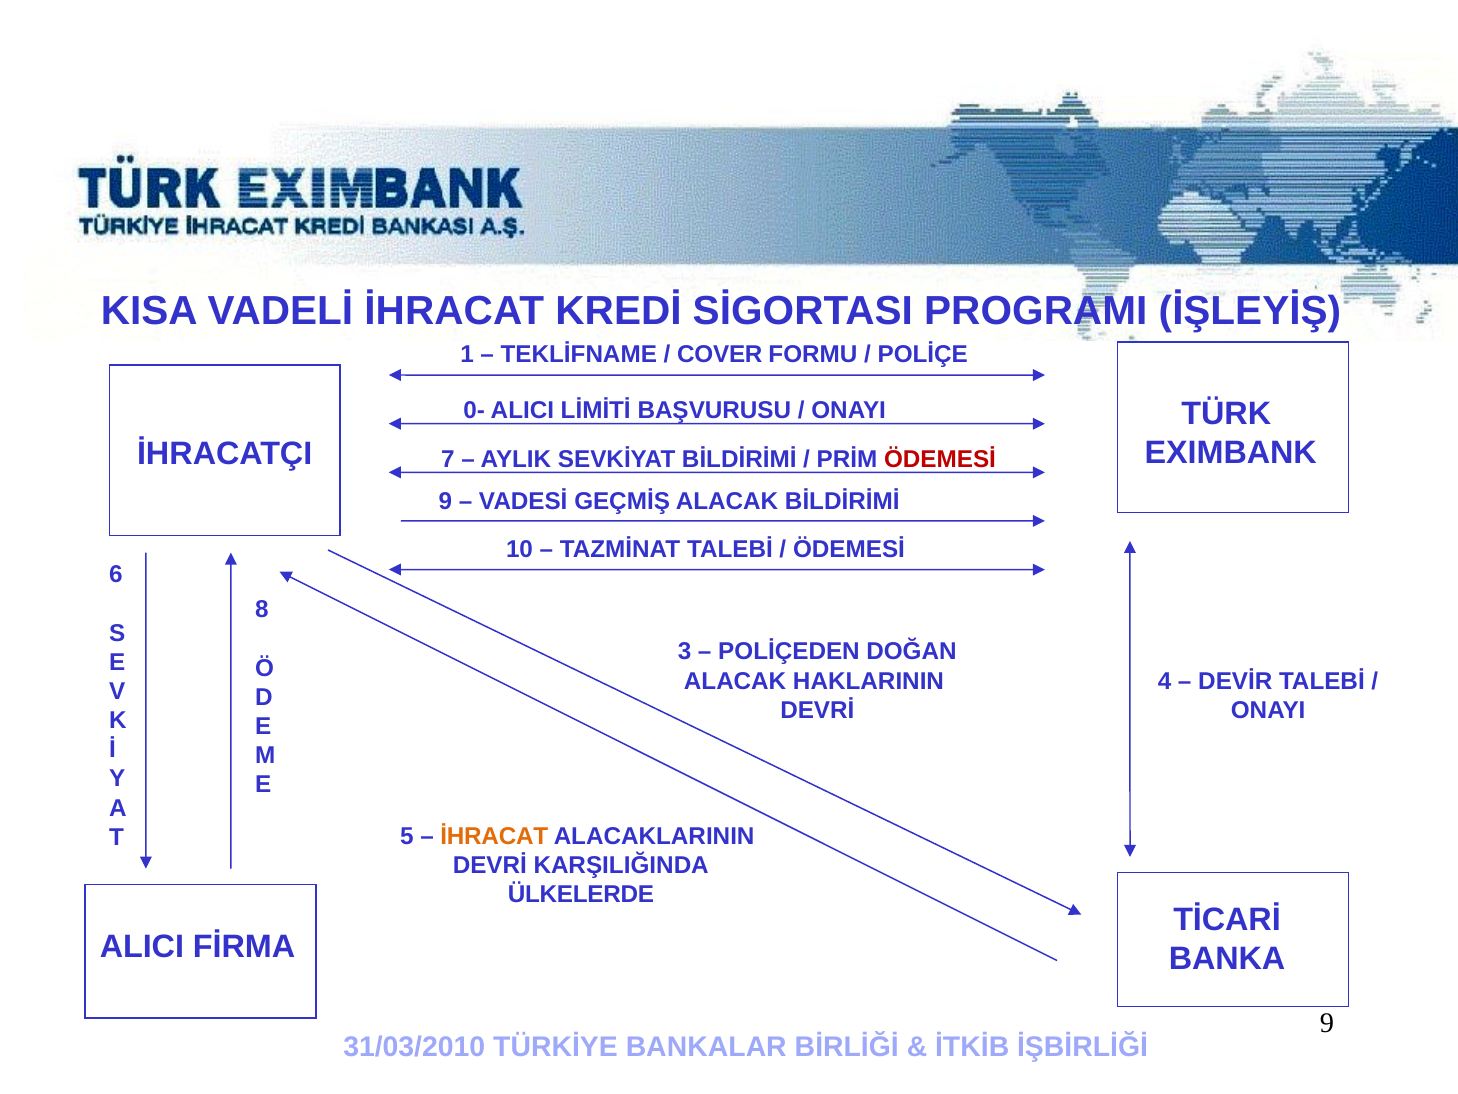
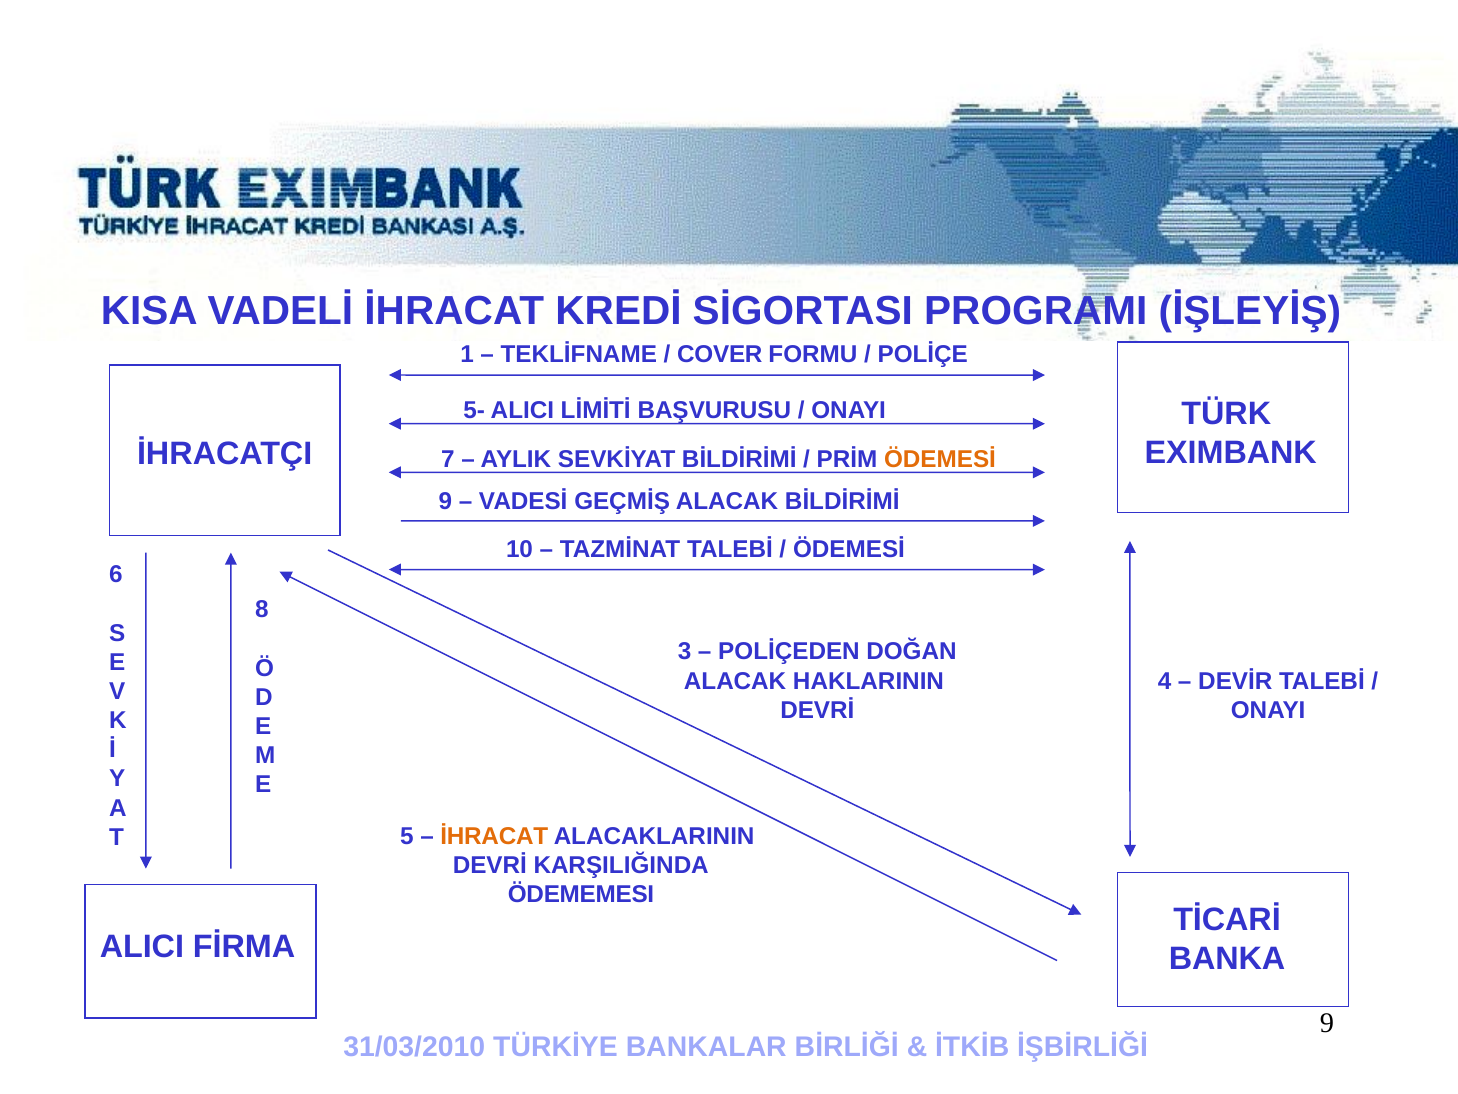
0-: 0- -> 5-
ÖDEMESİ at (940, 459) colour: red -> orange
ÜLKELERDE: ÜLKELERDE -> ÖDEMEMESI
